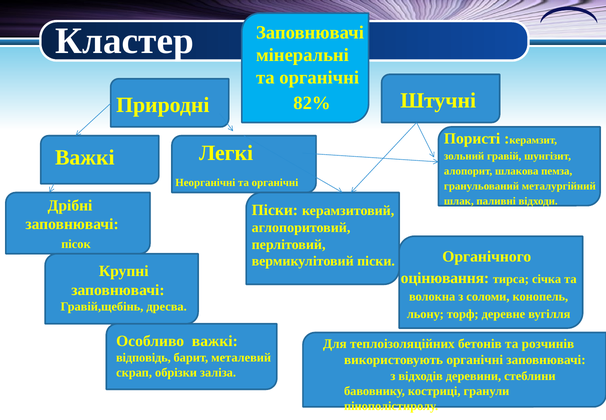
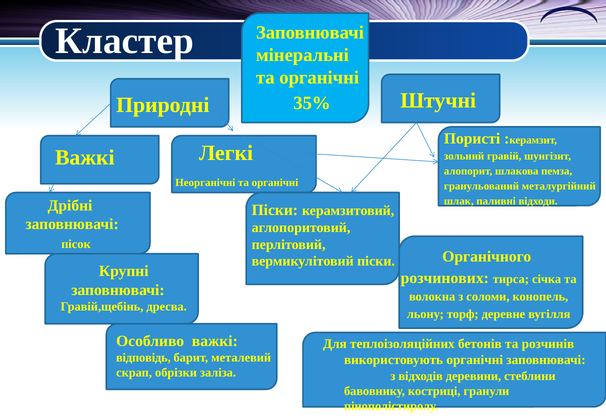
82%: 82% -> 35%
оцінювання: оцінювання -> розчинових
